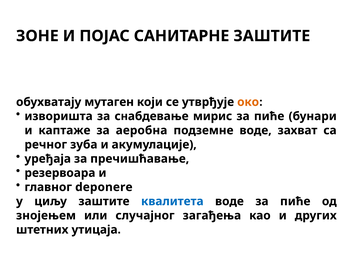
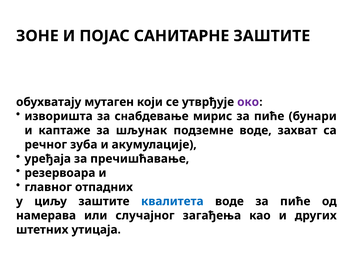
око colour: orange -> purple
аеробна: аеробна -> шљунак
deponere: deponere -> отпадних
знојењем: знојењем -> намерава
